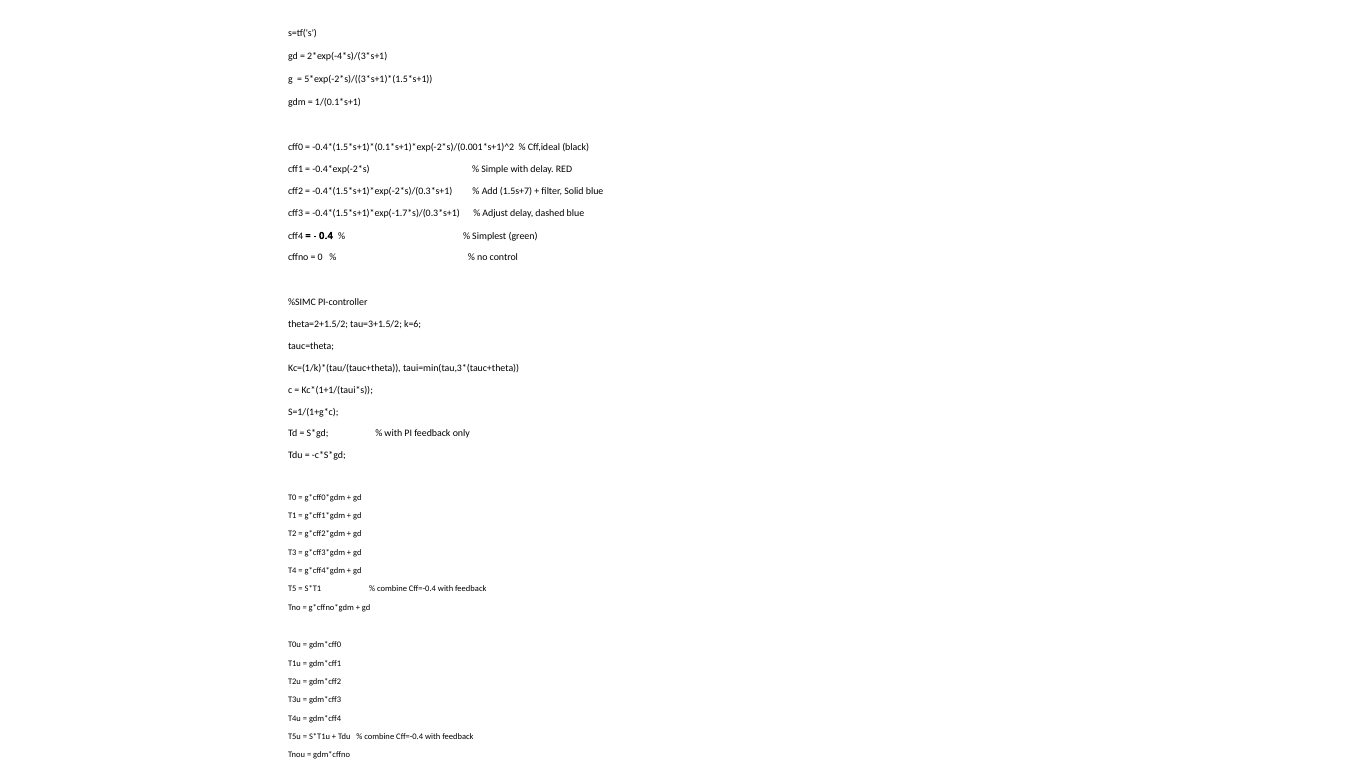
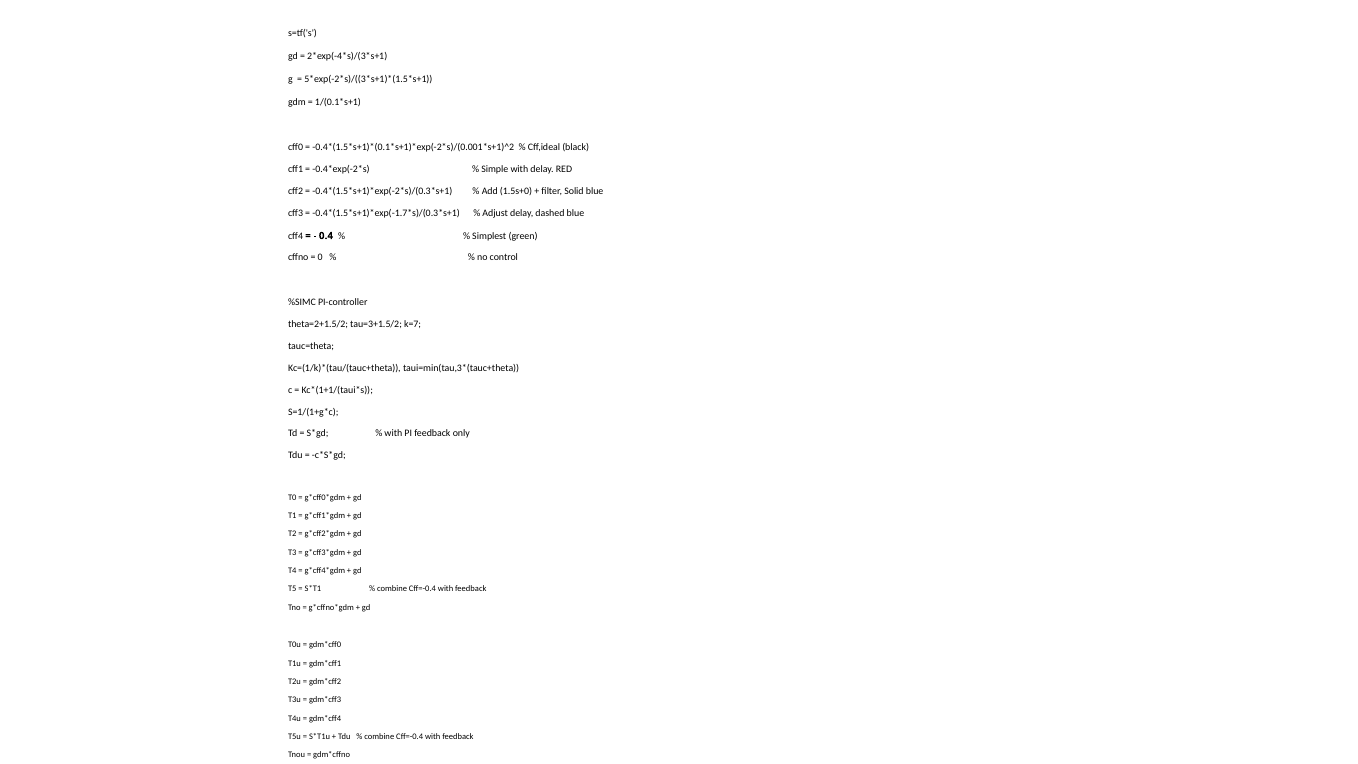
1.5s+7: 1.5s+7 -> 1.5s+0
k=6: k=6 -> k=7
